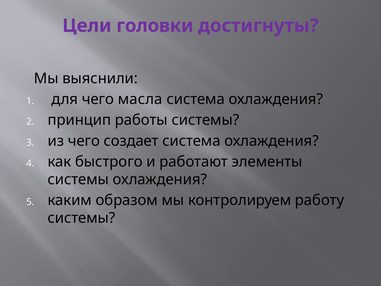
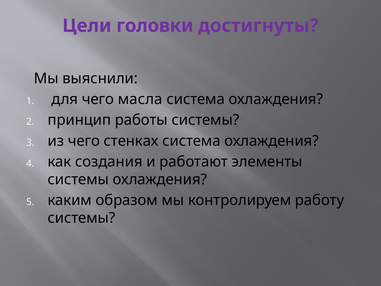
создает: создает -> стенках
быстрого: быстрого -> создания
